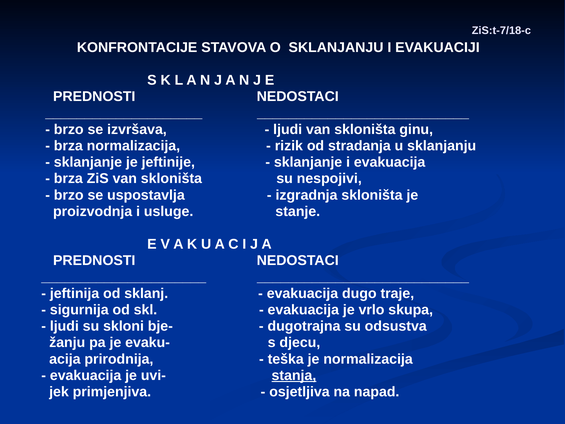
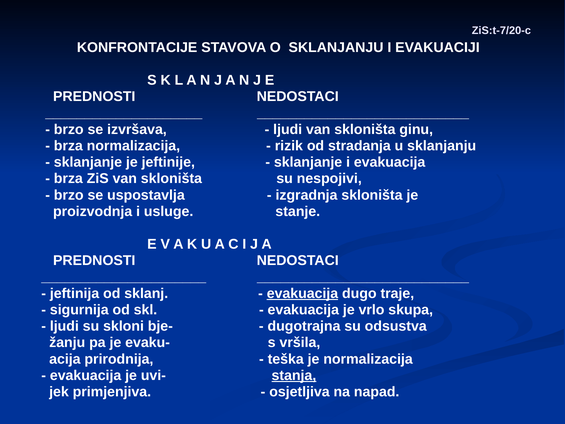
ZiS:t-7/18-c: ZiS:t-7/18-c -> ZiS:t-7/20-c
evakuacija at (302, 293) underline: none -> present
djecu: djecu -> vršila
